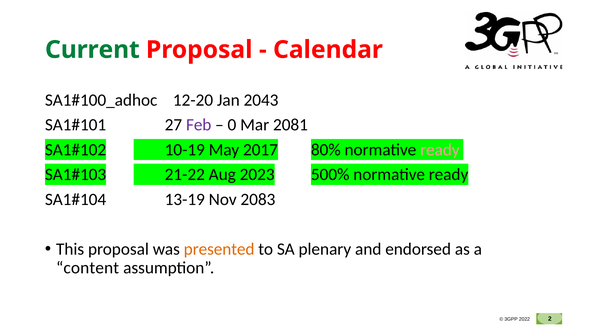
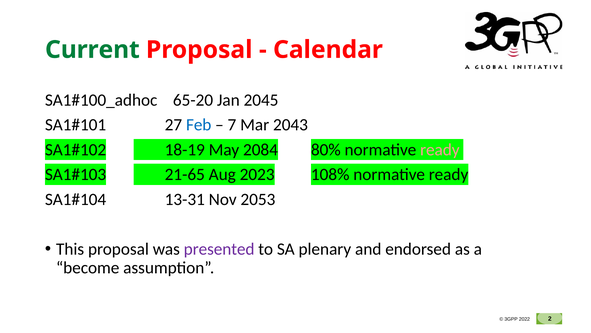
12-20: 12-20 -> 65-20
2043: 2043 -> 2045
Feb colour: purple -> blue
0: 0 -> 7
2081: 2081 -> 2043
10-19: 10-19 -> 18-19
2017: 2017 -> 2084
21-22: 21-22 -> 21-65
500%: 500% -> 108%
13-19: 13-19 -> 13-31
2083: 2083 -> 2053
presented colour: orange -> purple
content: content -> become
